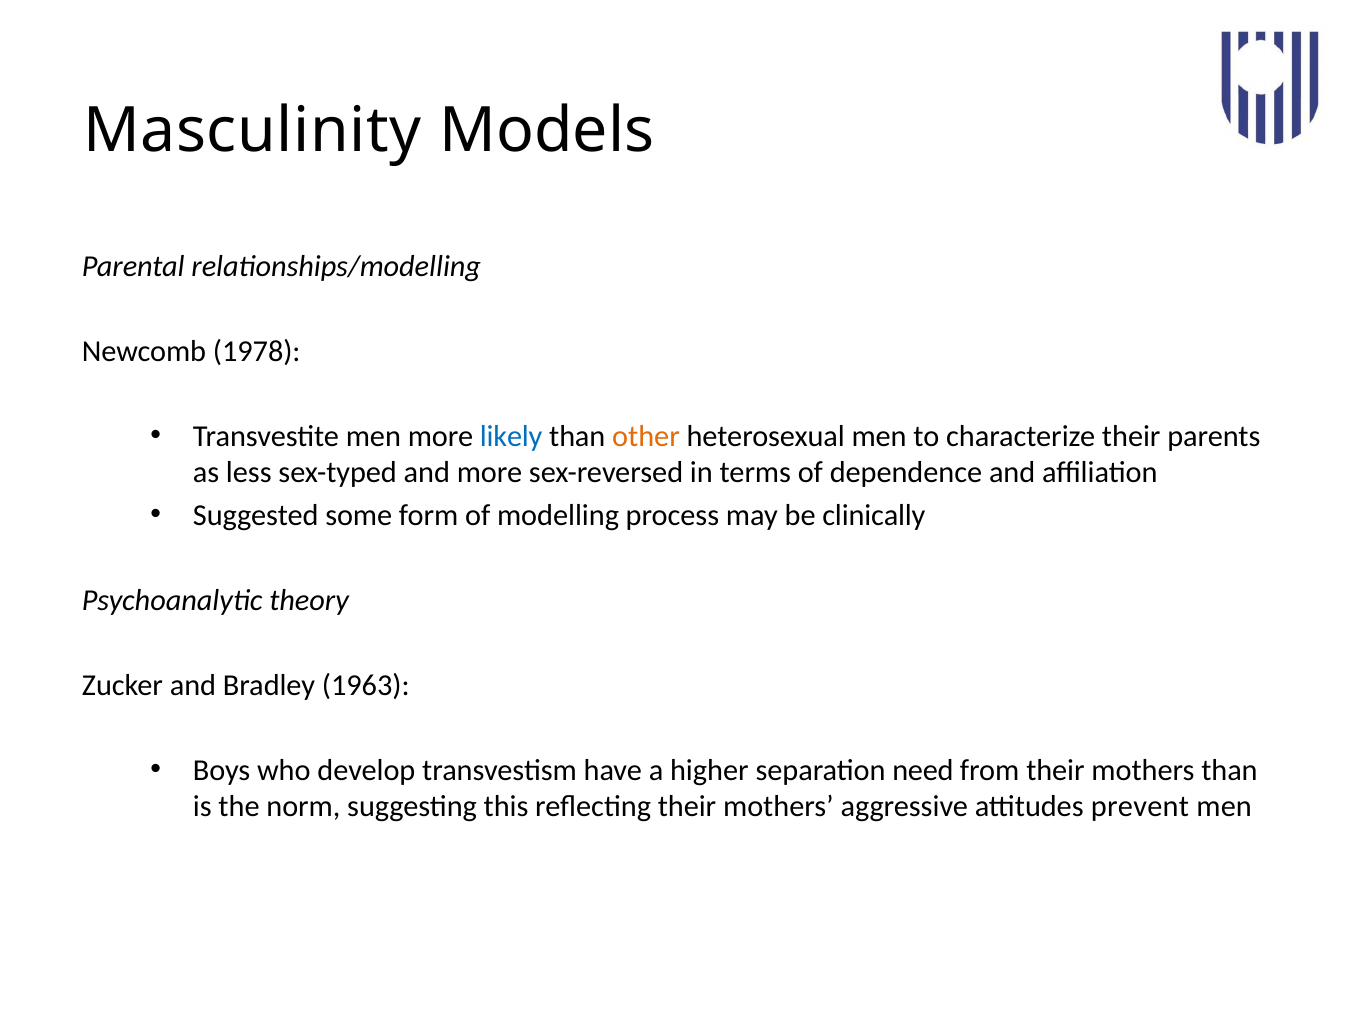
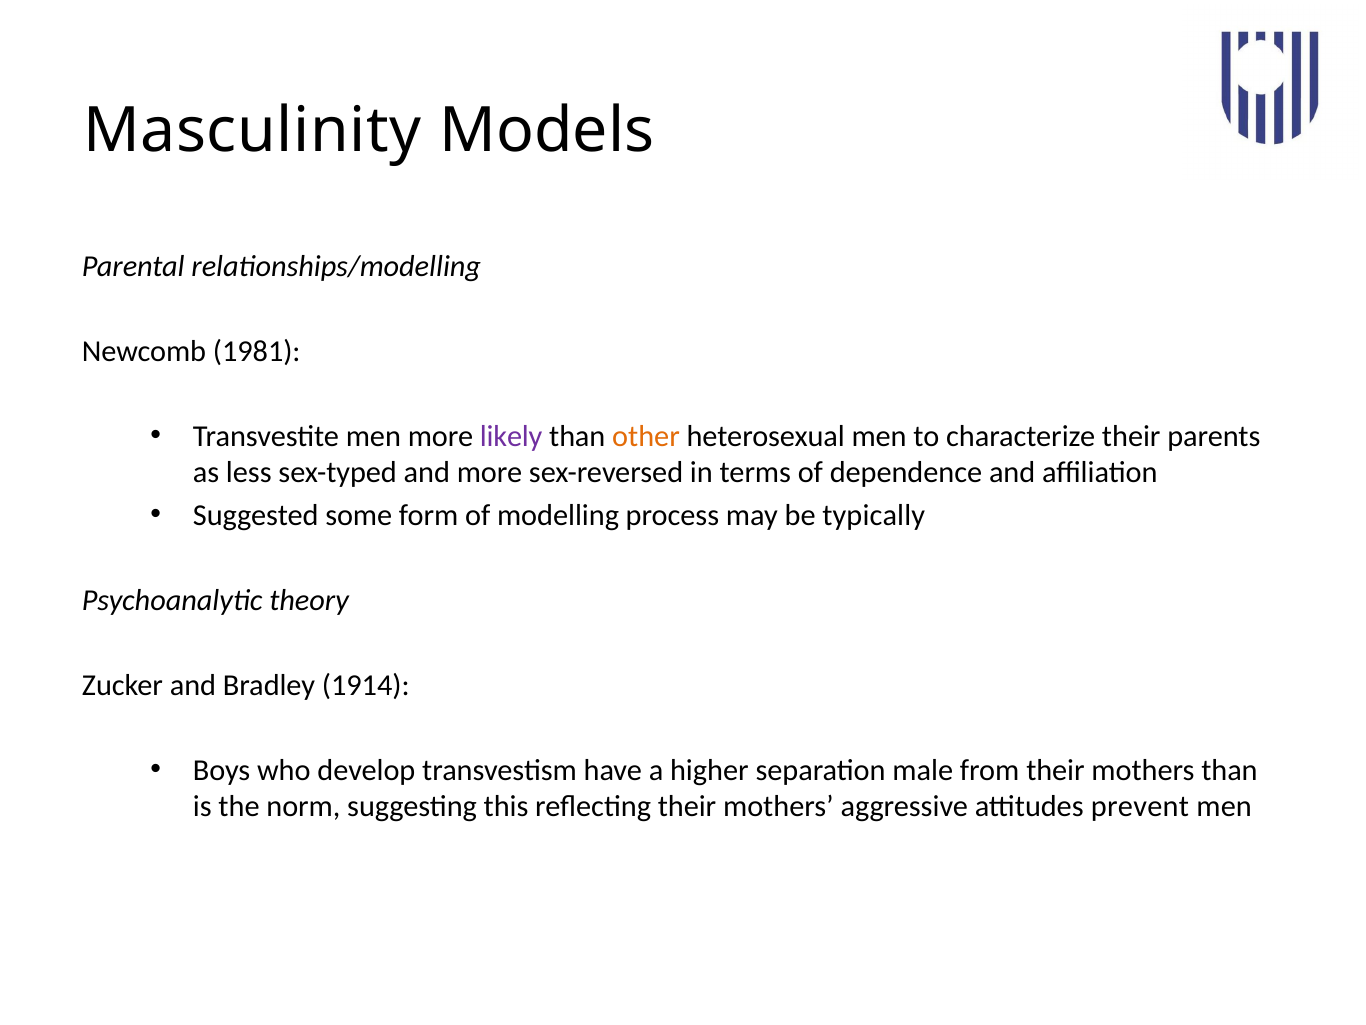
1978: 1978 -> 1981
likely colour: blue -> purple
clinically: clinically -> typically
1963: 1963 -> 1914
need: need -> male
